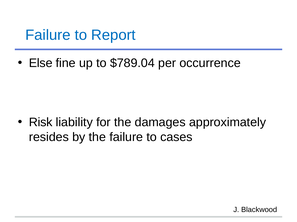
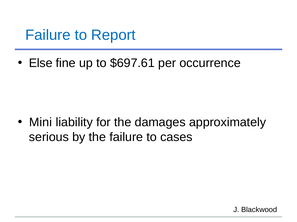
$789.04: $789.04 -> $697.61
Risk: Risk -> Mini
resides: resides -> serious
